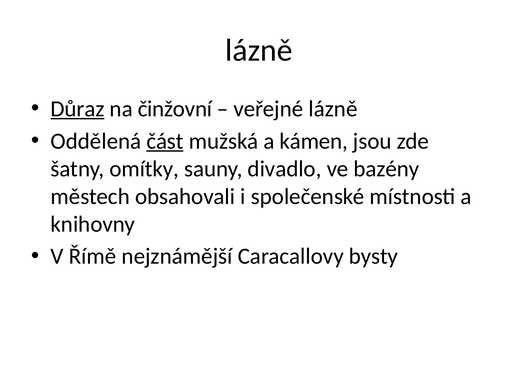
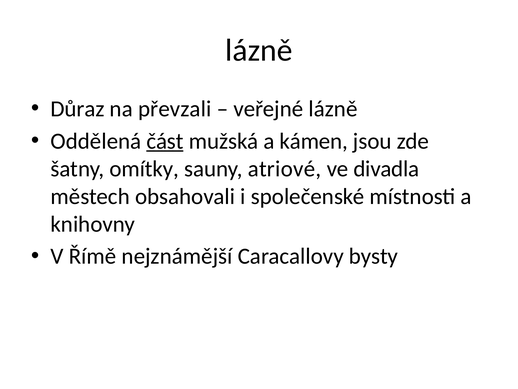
Důraz underline: present -> none
činžovní: činžovní -> převzali
divadlo: divadlo -> atriové
bazény: bazény -> divadla
